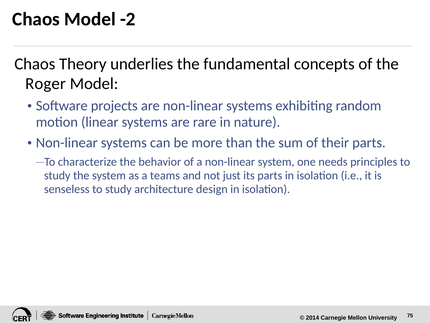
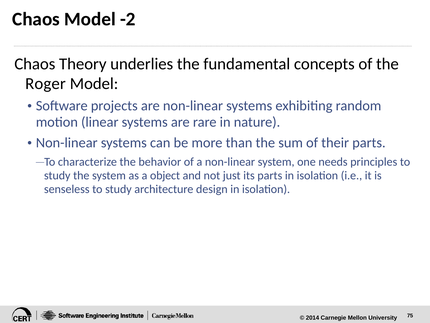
teams: teams -> object
